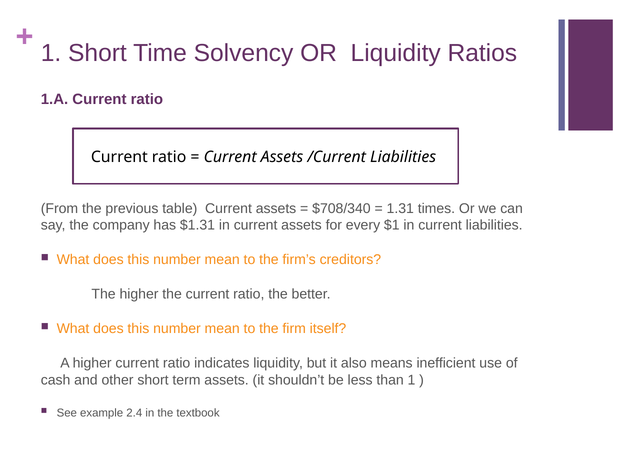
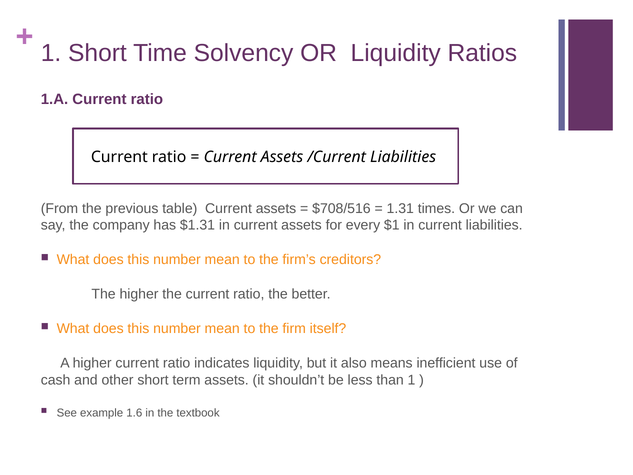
$708/340: $708/340 -> $708/516
2.4: 2.4 -> 1.6
